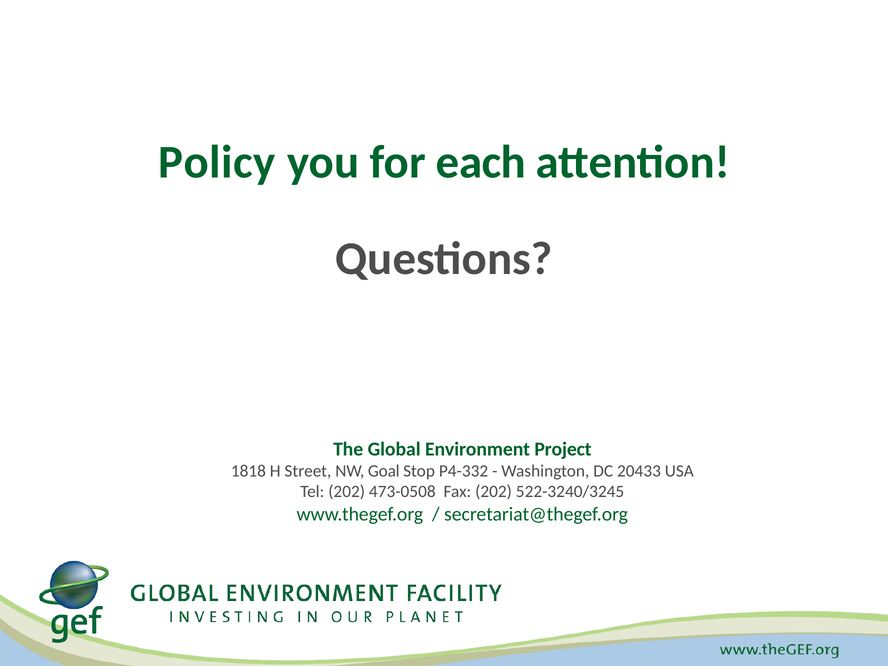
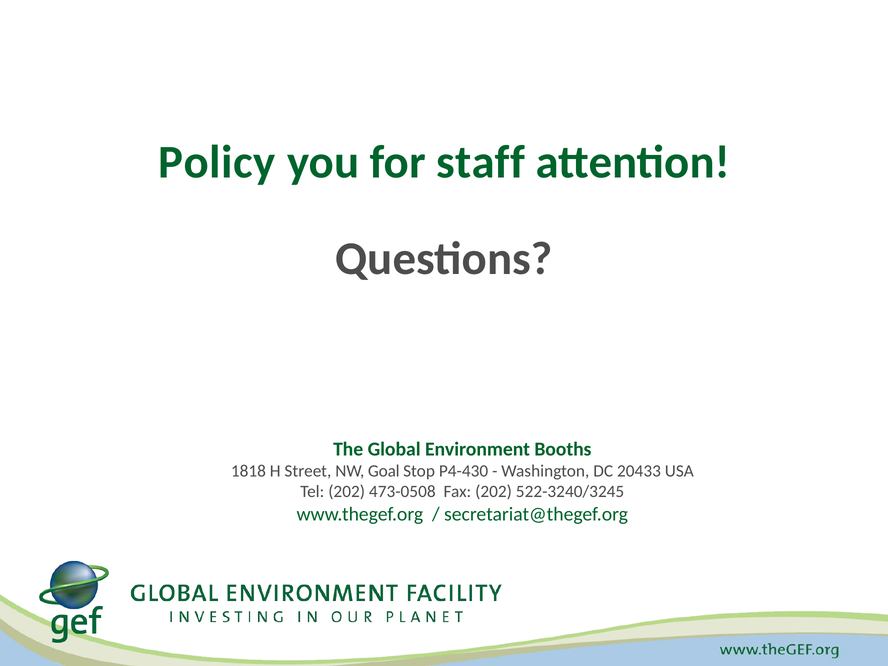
each: each -> staff
Project: Project -> Booths
P4-332: P4-332 -> P4-430
